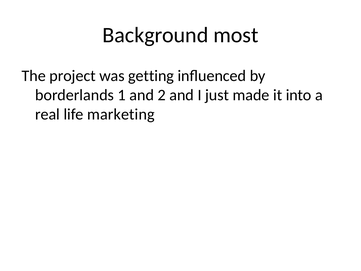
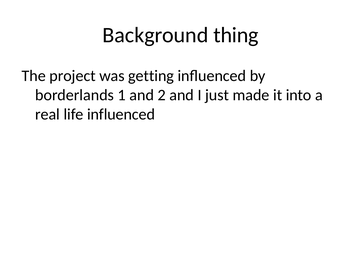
most: most -> thing
life marketing: marketing -> influenced
